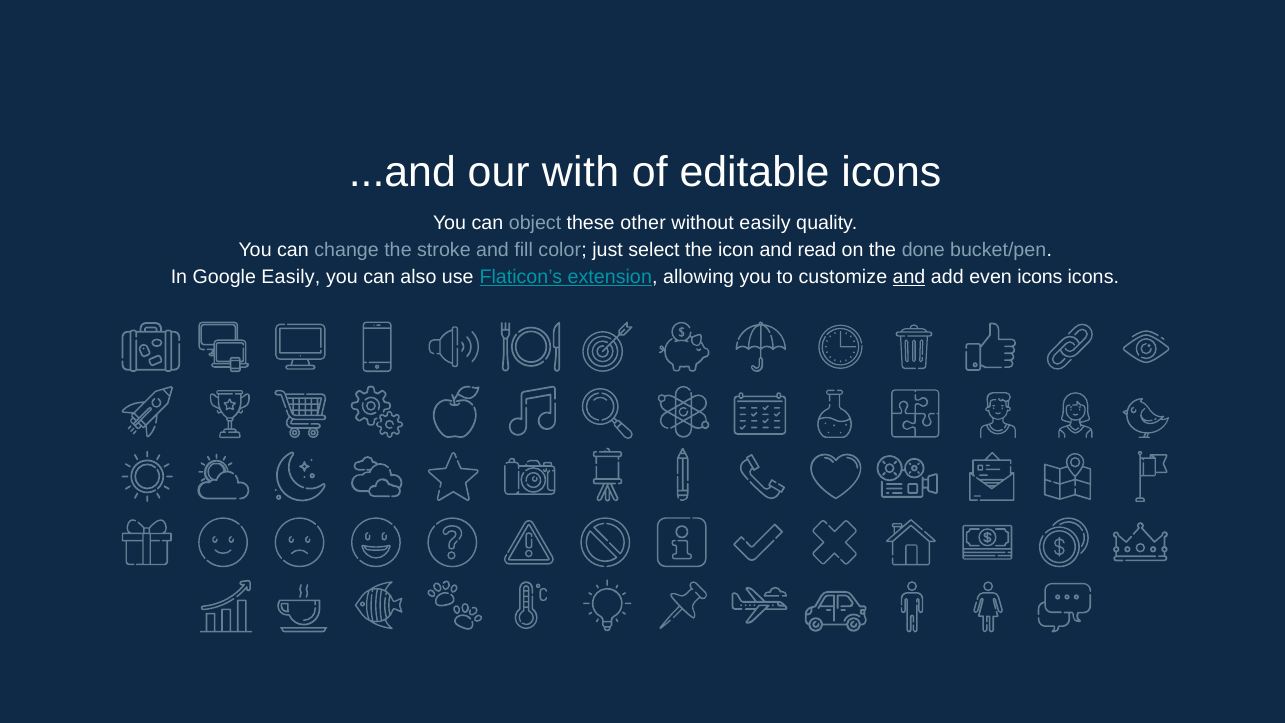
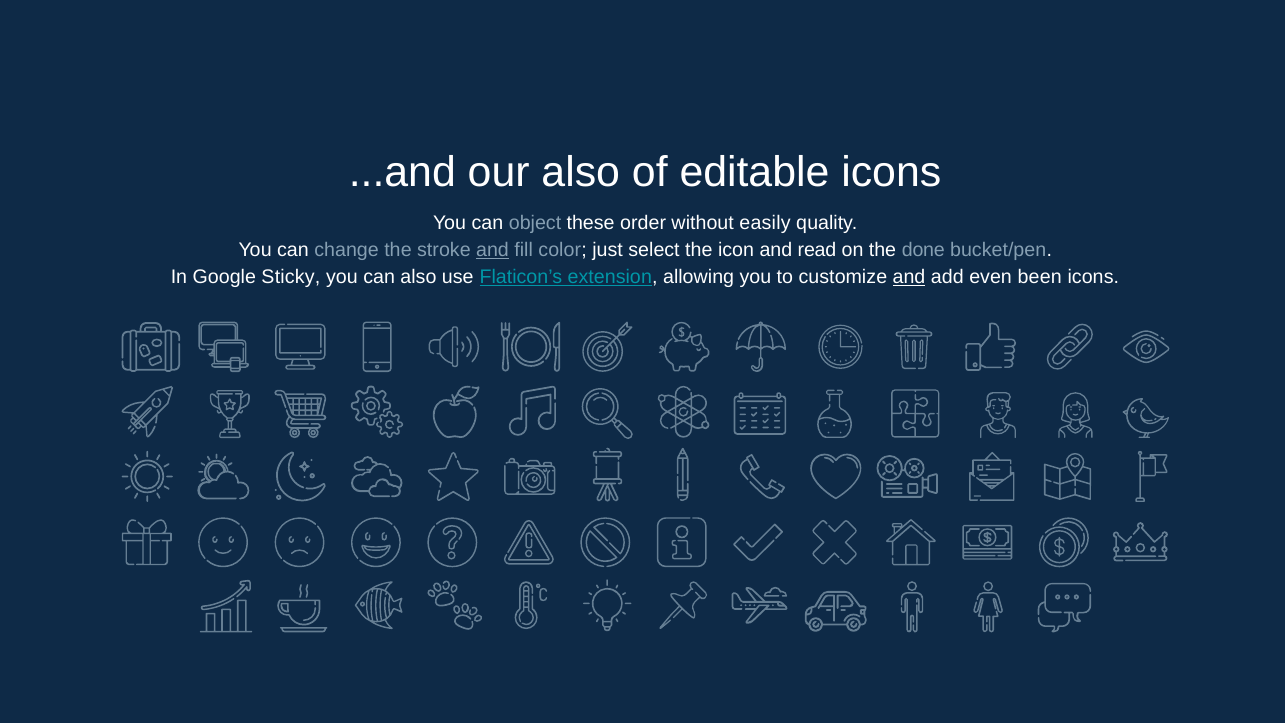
our with: with -> also
other: other -> order
and at (492, 250) underline: none -> present
Google Easily: Easily -> Sticky
even icons: icons -> been
